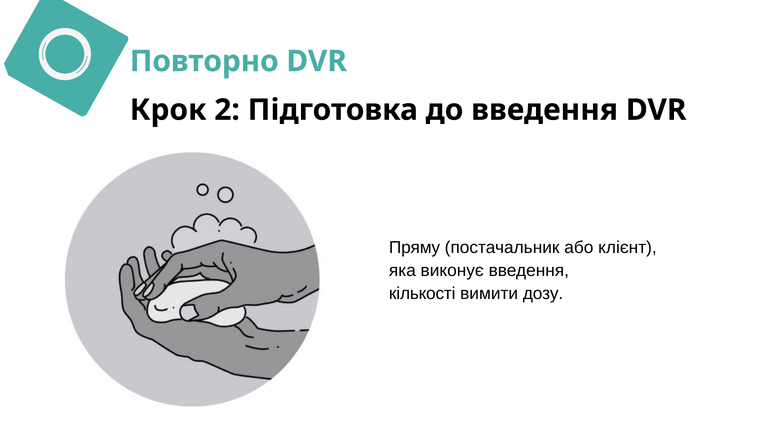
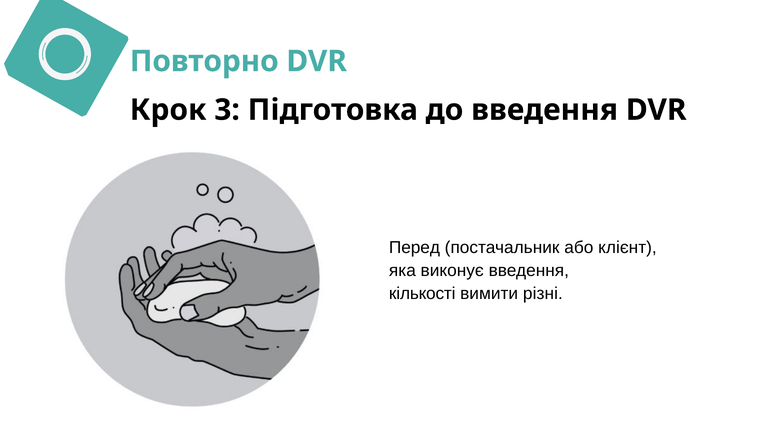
2: 2 -> 3
Пряму: Пряму -> Перед
дозу: дозу -> різні
